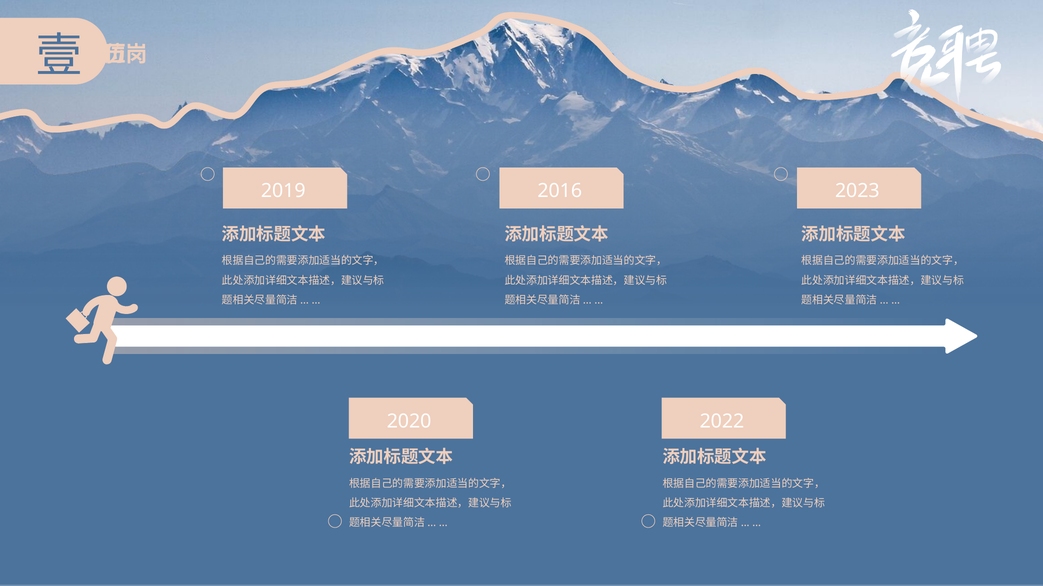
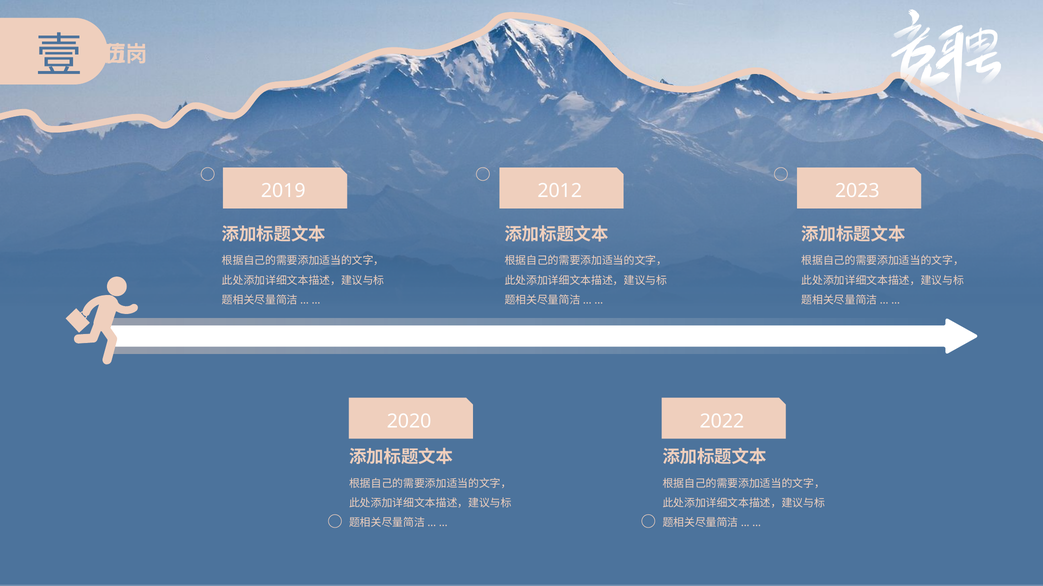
2016: 2016 -> 2012
